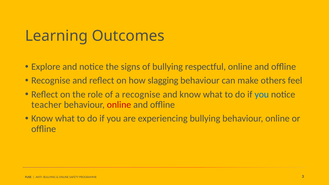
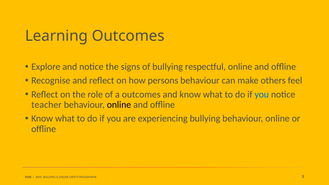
slagging: slagging -> persons
a recognise: recognise -> outcomes
online at (119, 105) colour: red -> black
